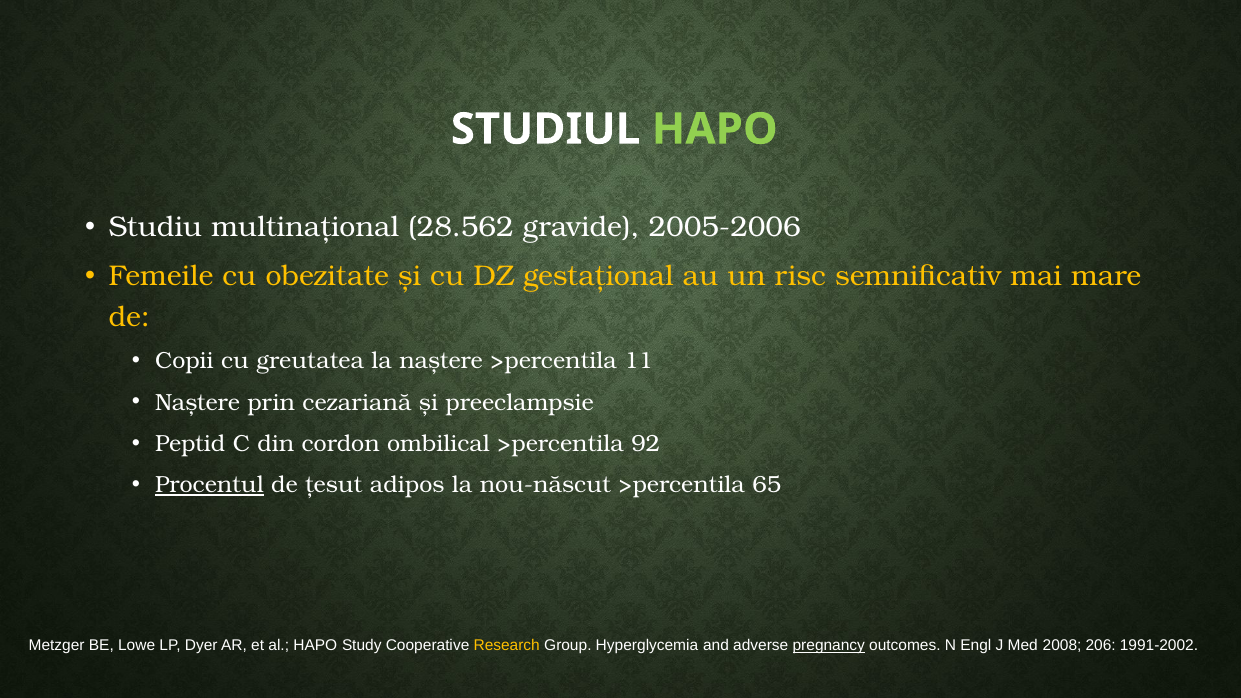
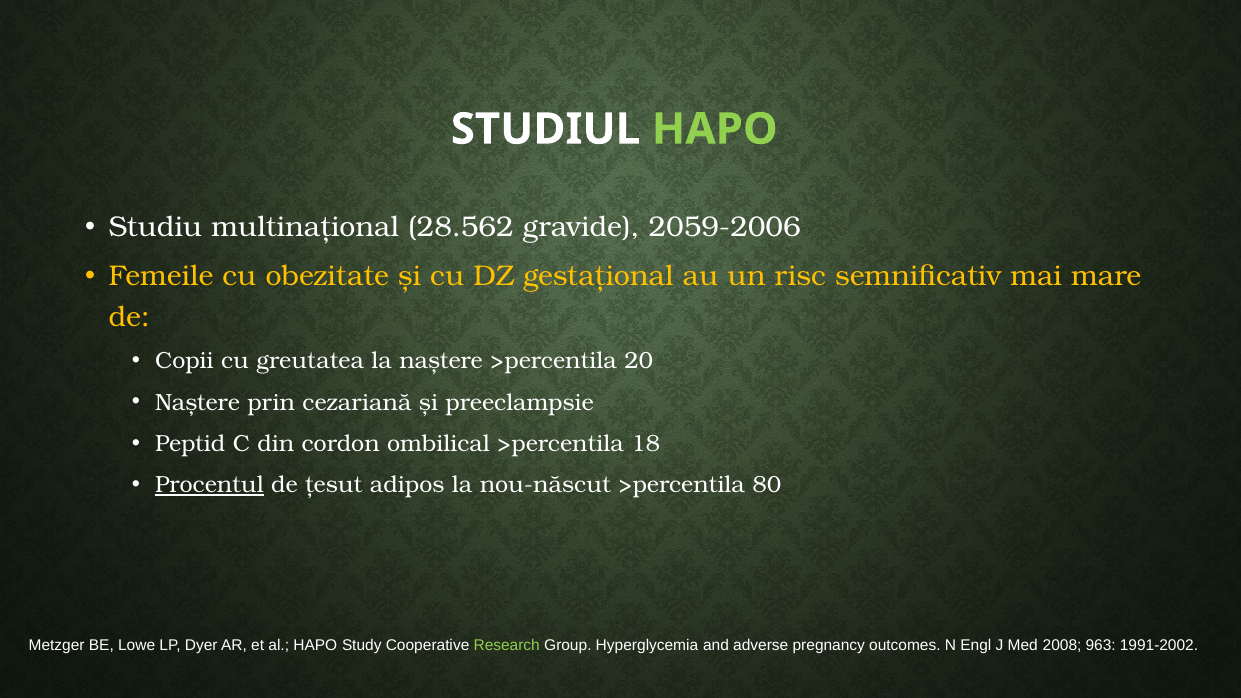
2005-2006: 2005-2006 -> 2059-2006
11: 11 -> 20
92: 92 -> 18
65: 65 -> 80
Research colour: yellow -> light green
pregnancy underline: present -> none
206: 206 -> 963
